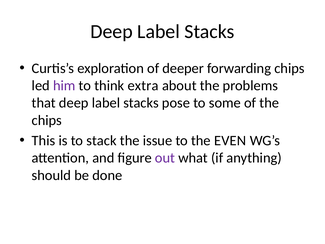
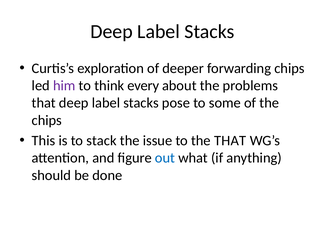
extra: extra -> every
the EVEN: EVEN -> THAT
out colour: purple -> blue
